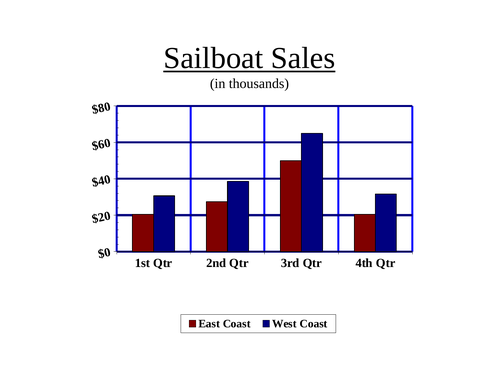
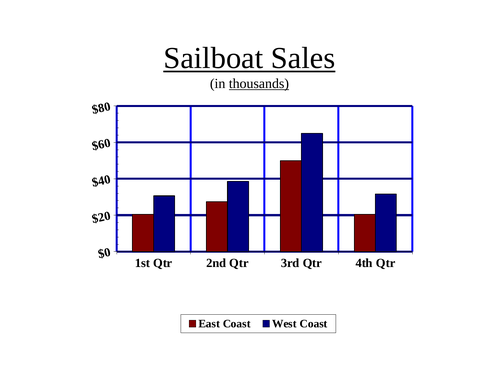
thousands underline: none -> present
